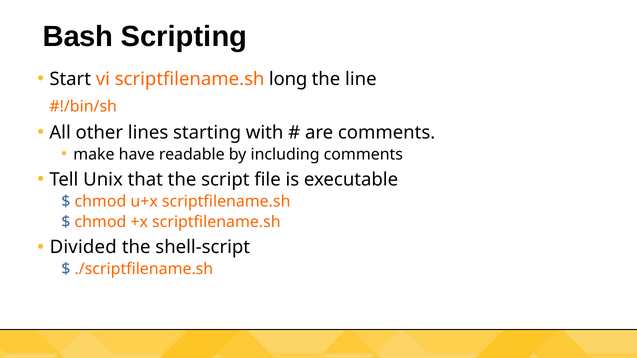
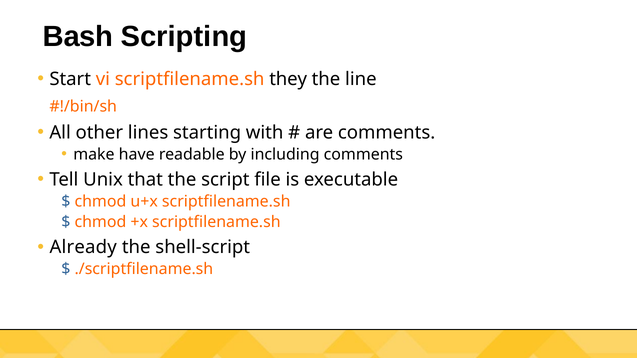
long: long -> they
Divided: Divided -> Already
